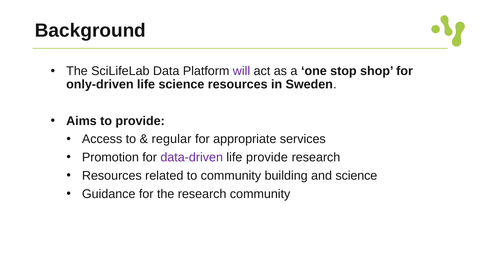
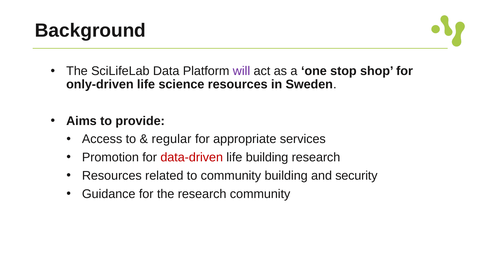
data-driven colour: purple -> red
life provide: provide -> building
and science: science -> security
